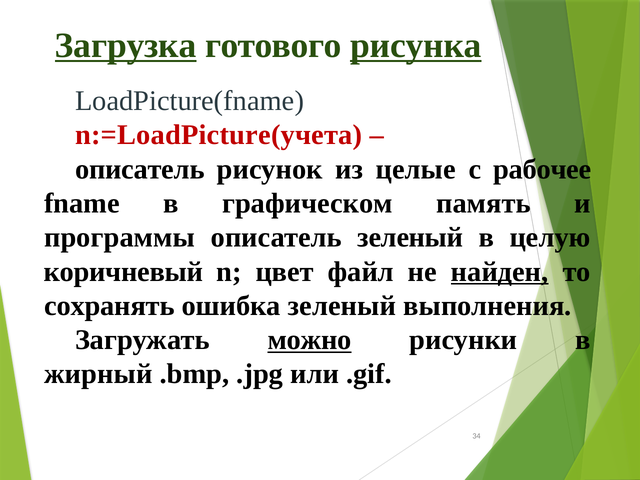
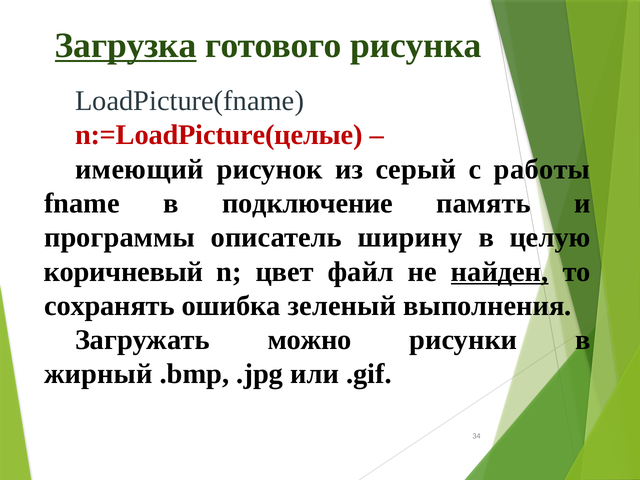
рисунка underline: present -> none
n:=LoadPicture(учета: n:=LoadPicture(учета -> n:=LoadPicture(целые
описатель at (140, 169): описатель -> имеющий
целые: целые -> серый
рабочее: рабочее -> работы
графическом: графическом -> подключение
описатель зеленый: зеленый -> ширину
можно underline: present -> none
